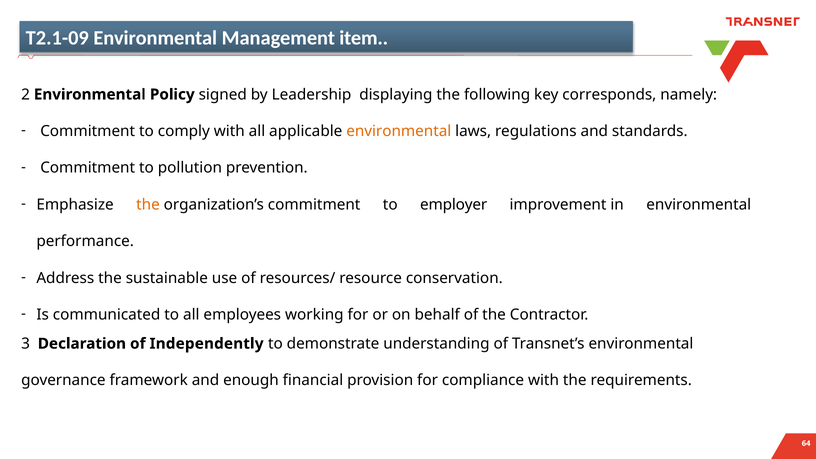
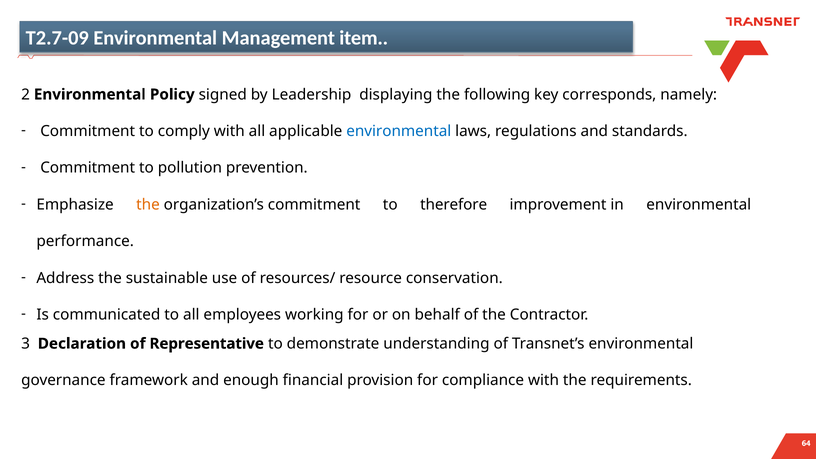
T2.1-09: T2.1-09 -> T2.7-09
environmental at (399, 131) colour: orange -> blue
employer: employer -> therefore
Independently: Independently -> Representative
